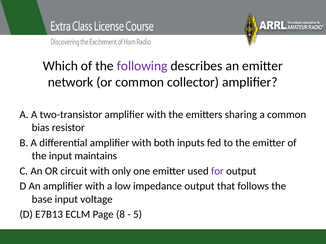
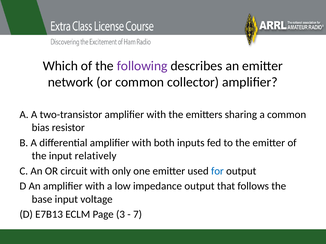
maintains: maintains -> relatively
for colour: purple -> blue
8: 8 -> 3
5: 5 -> 7
